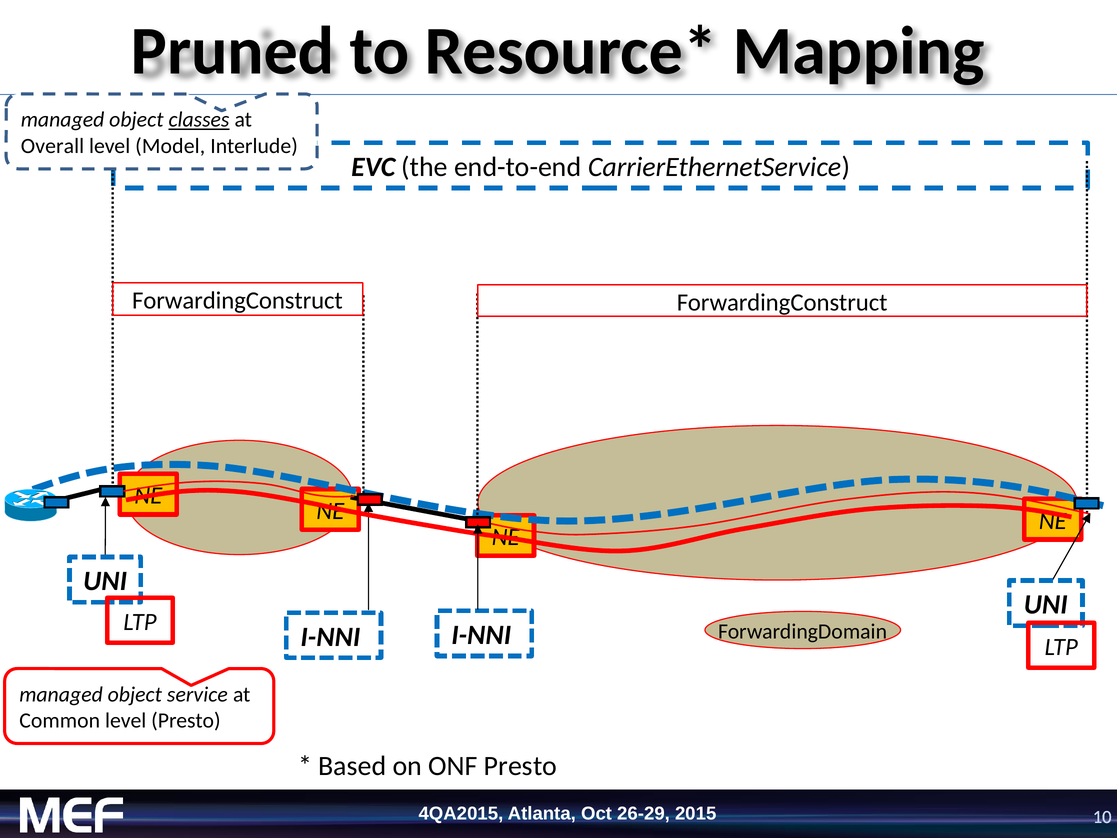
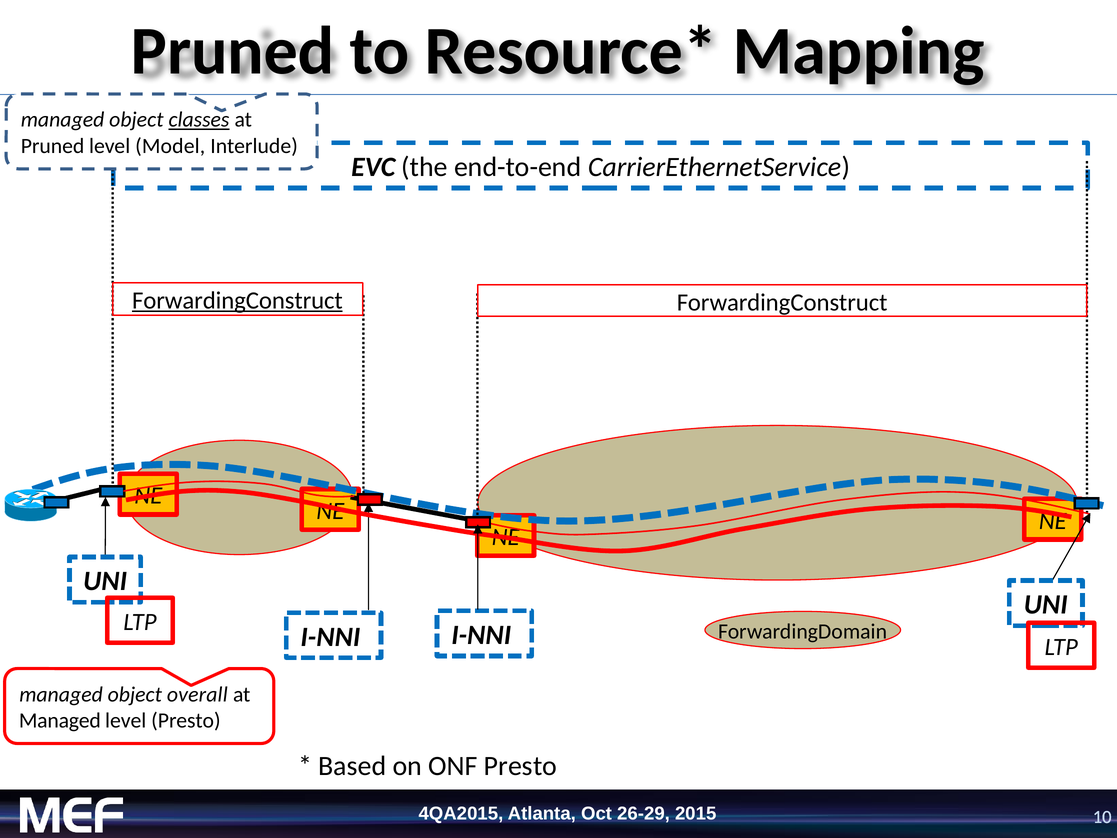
Overall at (53, 146): Overall -> Pruned
ForwardingConstruct at (237, 301) underline: none -> present
service: service -> overall
Common at (60, 720): Common -> Managed
